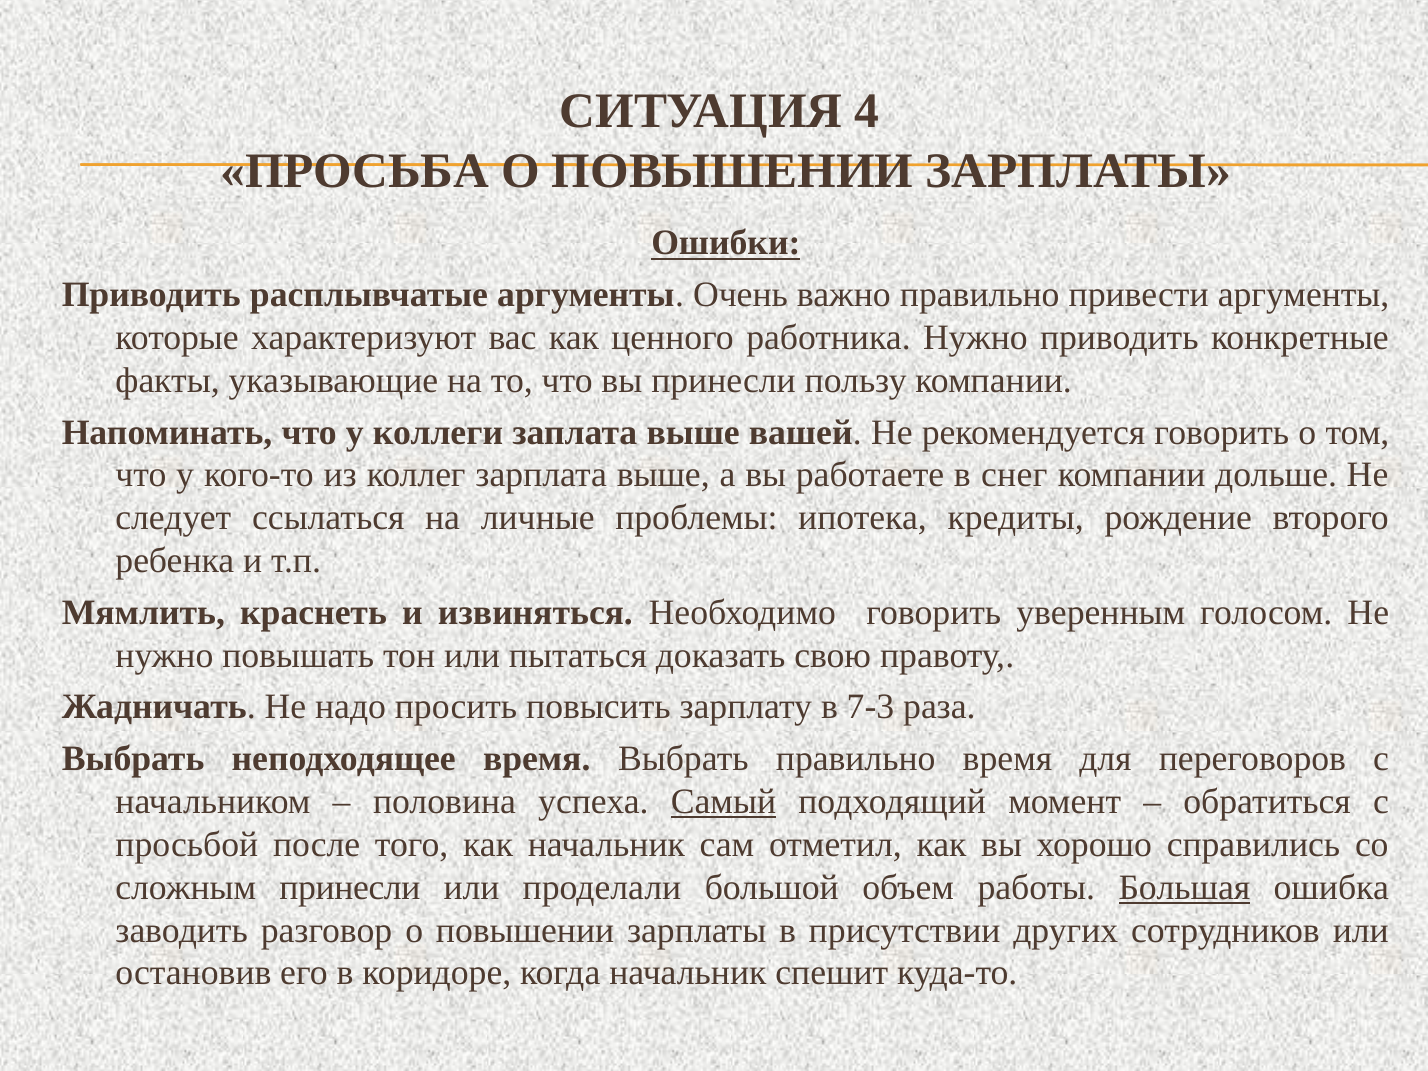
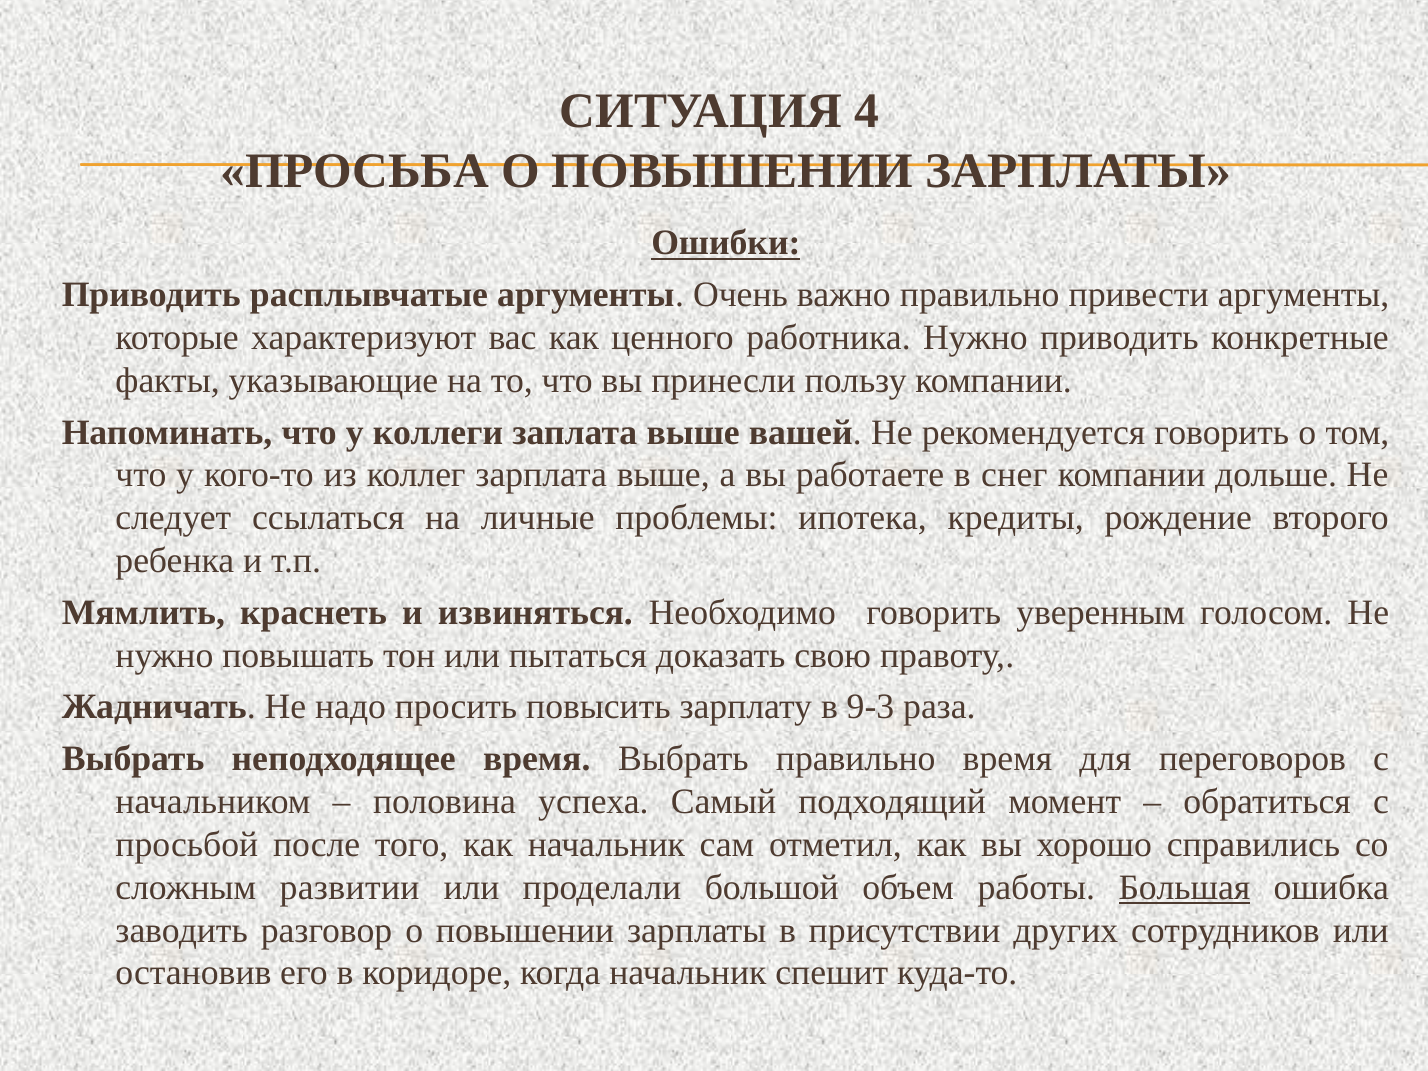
7-3: 7-3 -> 9-3
Самый underline: present -> none
сложным принесли: принесли -> развитии
